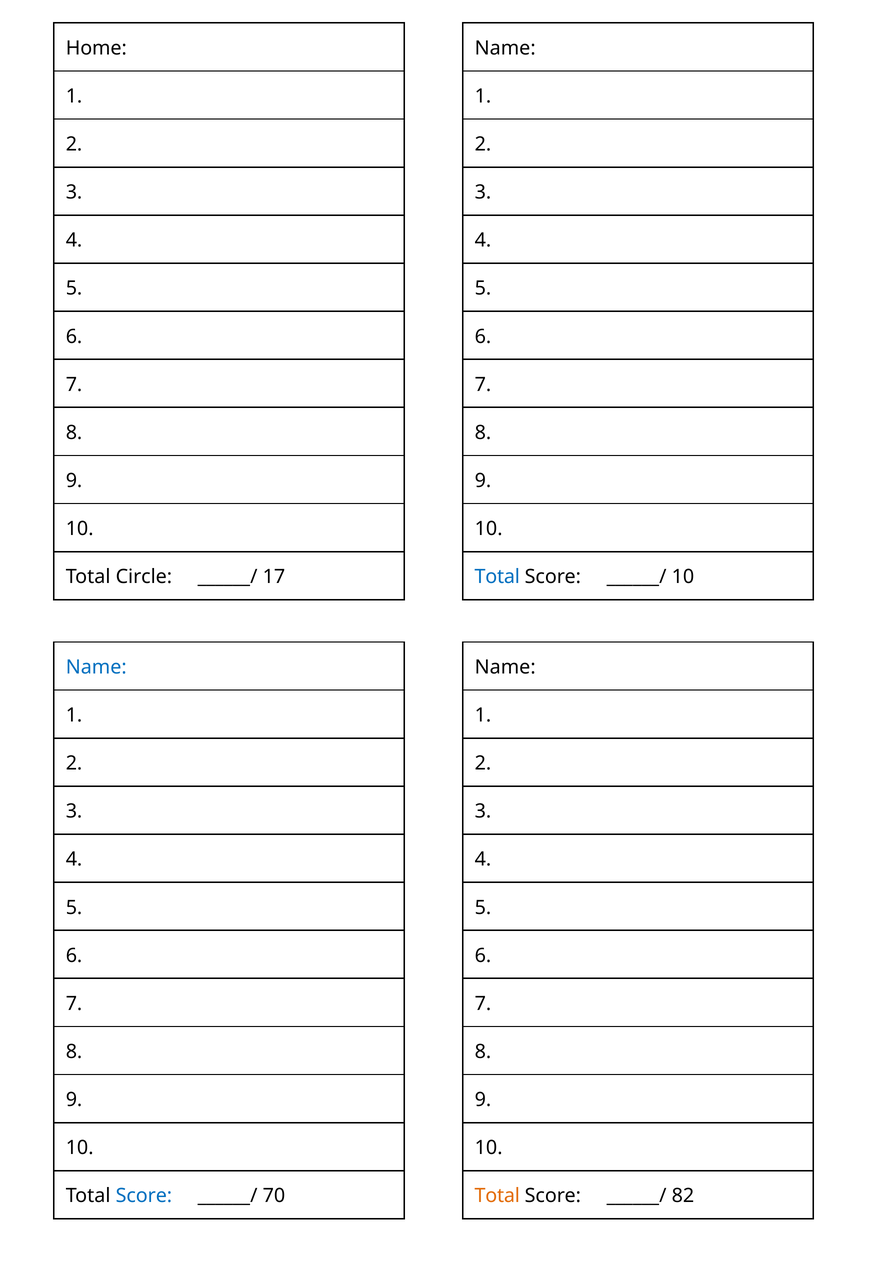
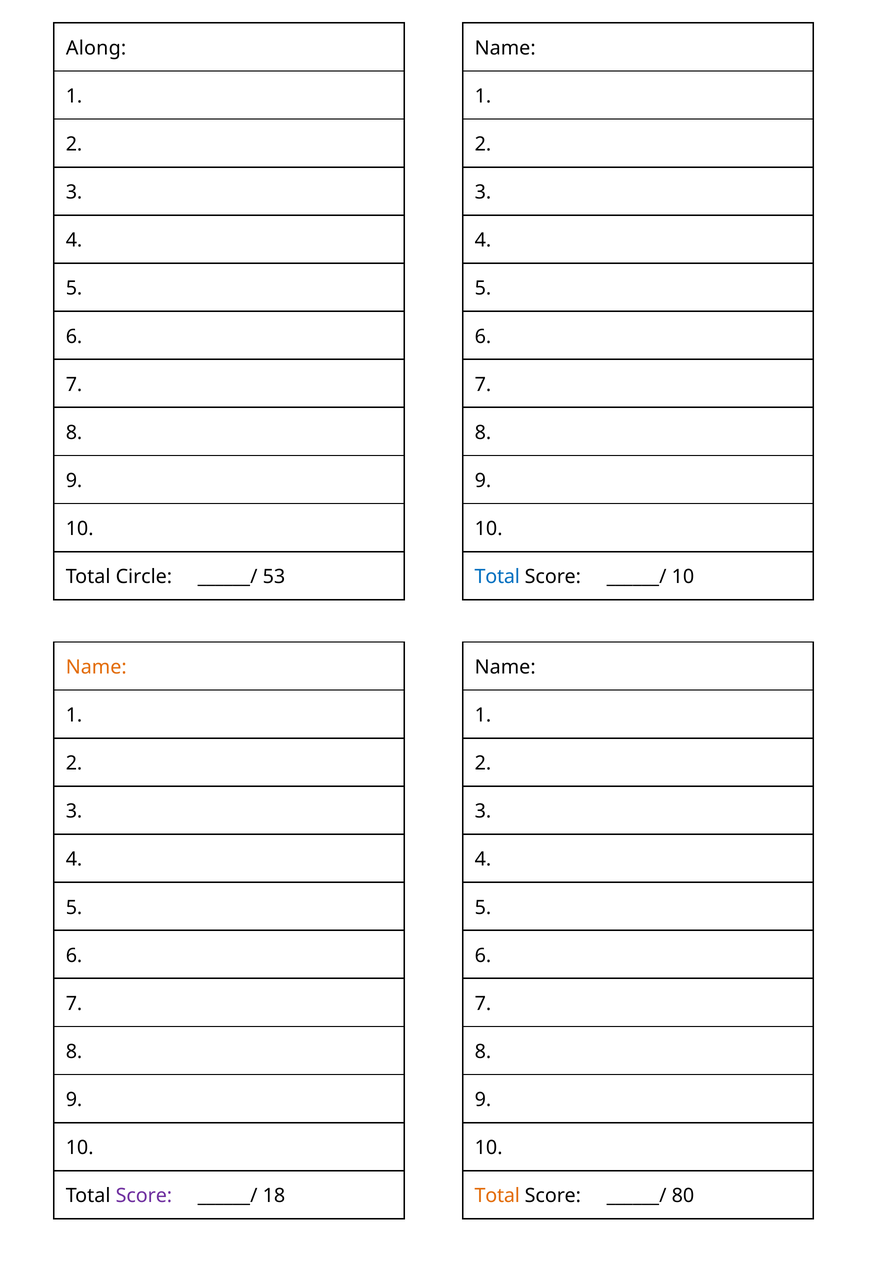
Home: Home -> Along
17: 17 -> 53
Name at (96, 667) colour: blue -> orange
Score at (144, 1196) colour: blue -> purple
70: 70 -> 18
82: 82 -> 80
